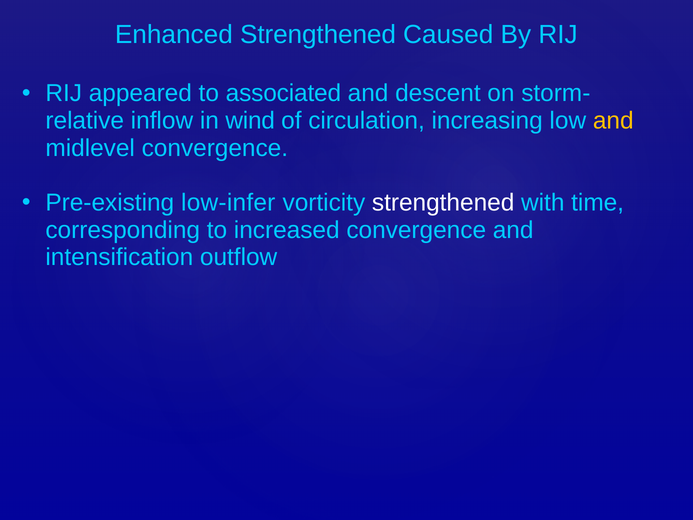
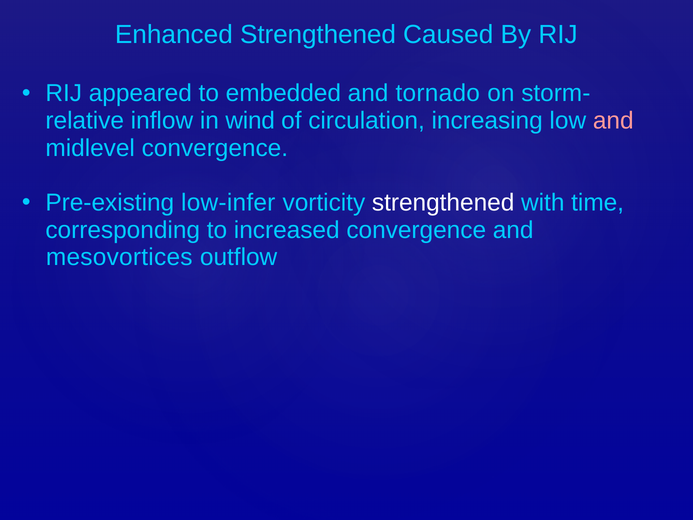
associated: associated -> embedded
descent: descent -> tornado
and at (613, 121) colour: yellow -> pink
intensification: intensification -> mesovortices
